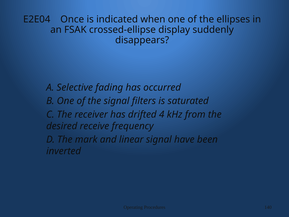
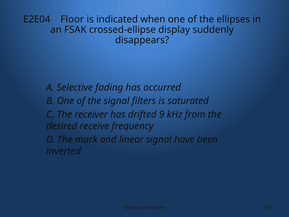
Once: Once -> Floor
4: 4 -> 9
